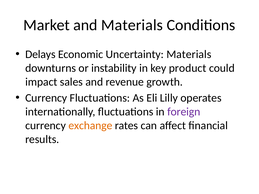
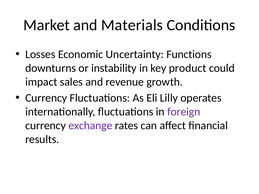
Delays: Delays -> Losses
Uncertainty Materials: Materials -> Functions
exchange colour: orange -> purple
